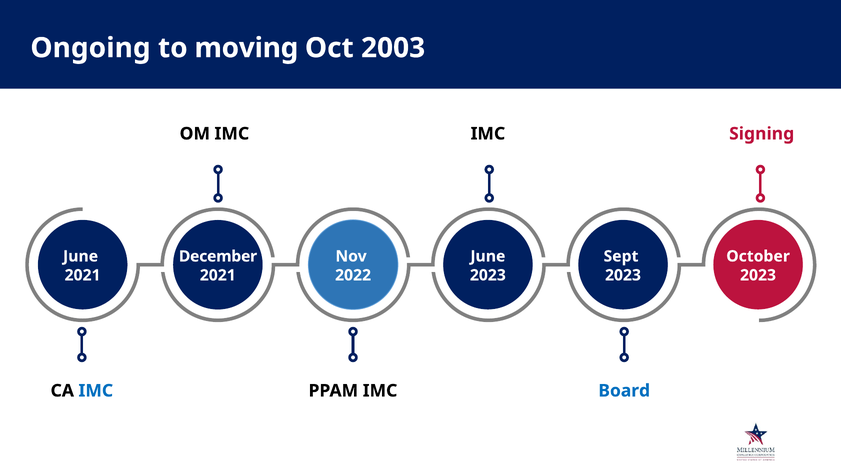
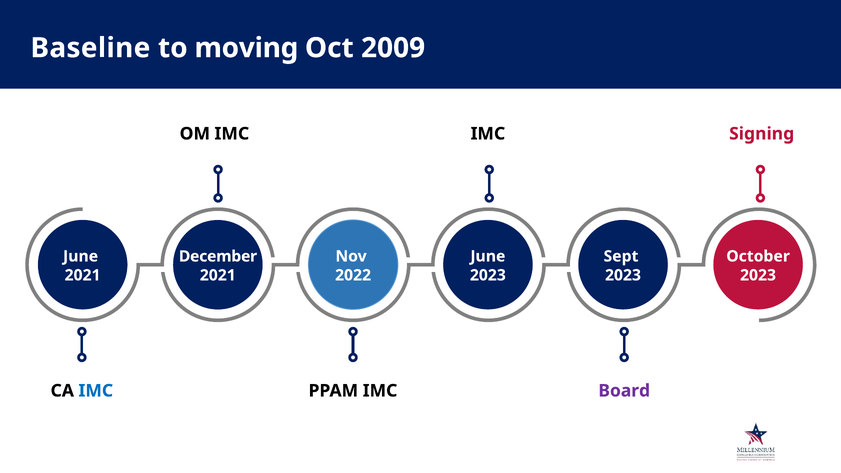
Ongoing: Ongoing -> Baseline
2003: 2003 -> 2009
Board colour: blue -> purple
